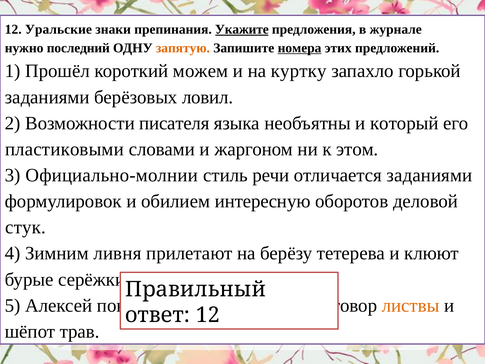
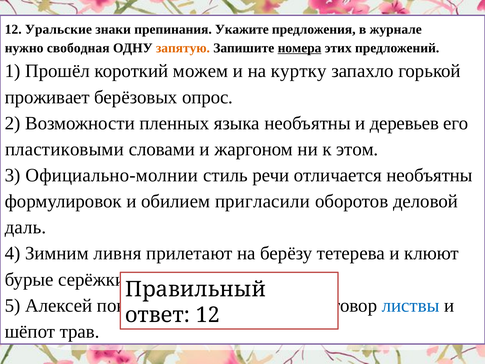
Укажите underline: present -> none
последний: последний -> свободная
заданиями at (47, 97): заданиями -> проживает
ловил: ловил -> опрос
писателя: писателя -> пленных
который: который -> деревьев
отличается заданиями: заданиями -> необъятны
интересную: интересную -> пригласили
стук: стук -> даль
листвы colour: orange -> blue
